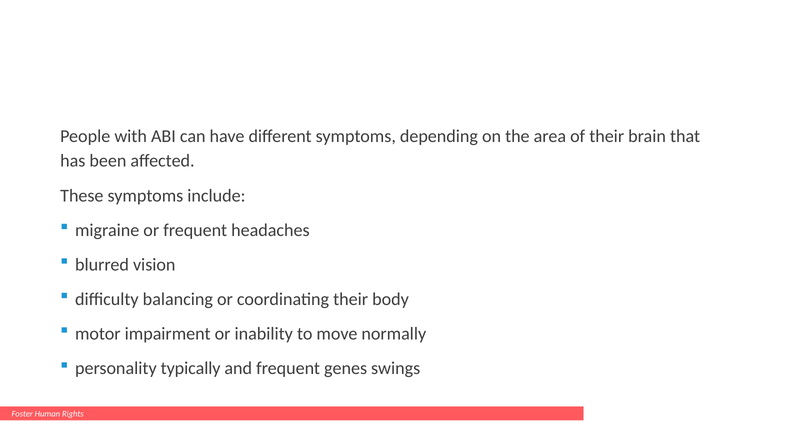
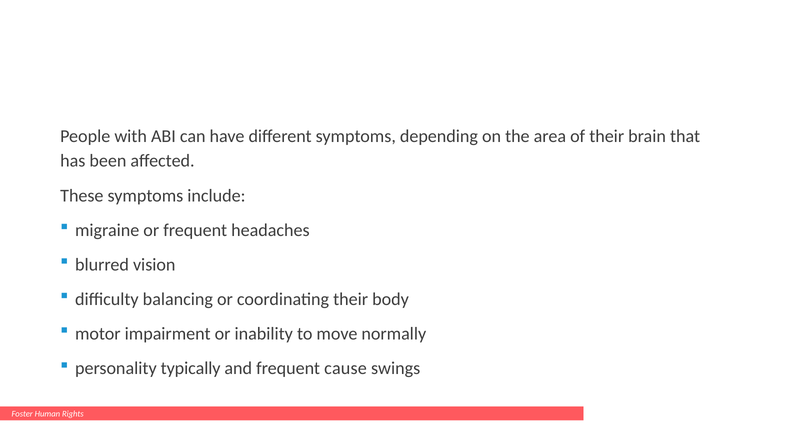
genes: genes -> cause
